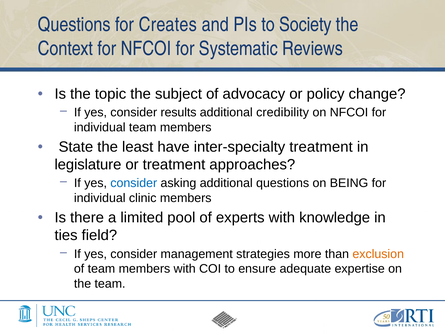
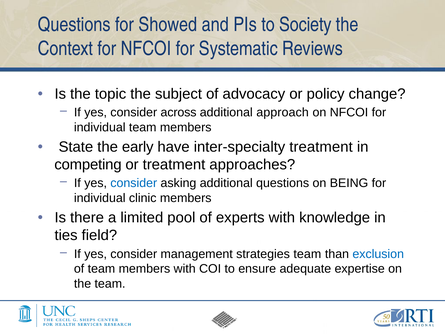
Creates: Creates -> Showed
results: results -> across
credibility: credibility -> approach
least: least -> early
legislature: legislature -> competing
strategies more: more -> team
exclusion colour: orange -> blue
